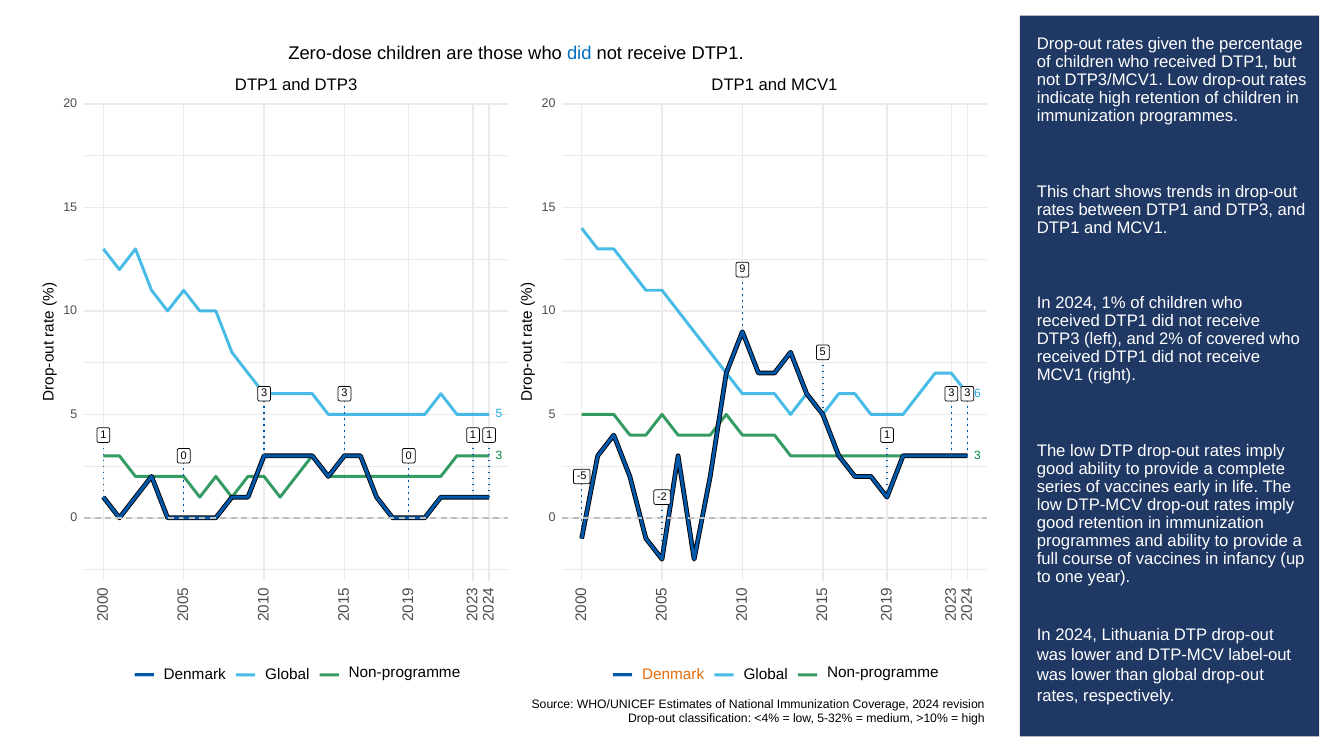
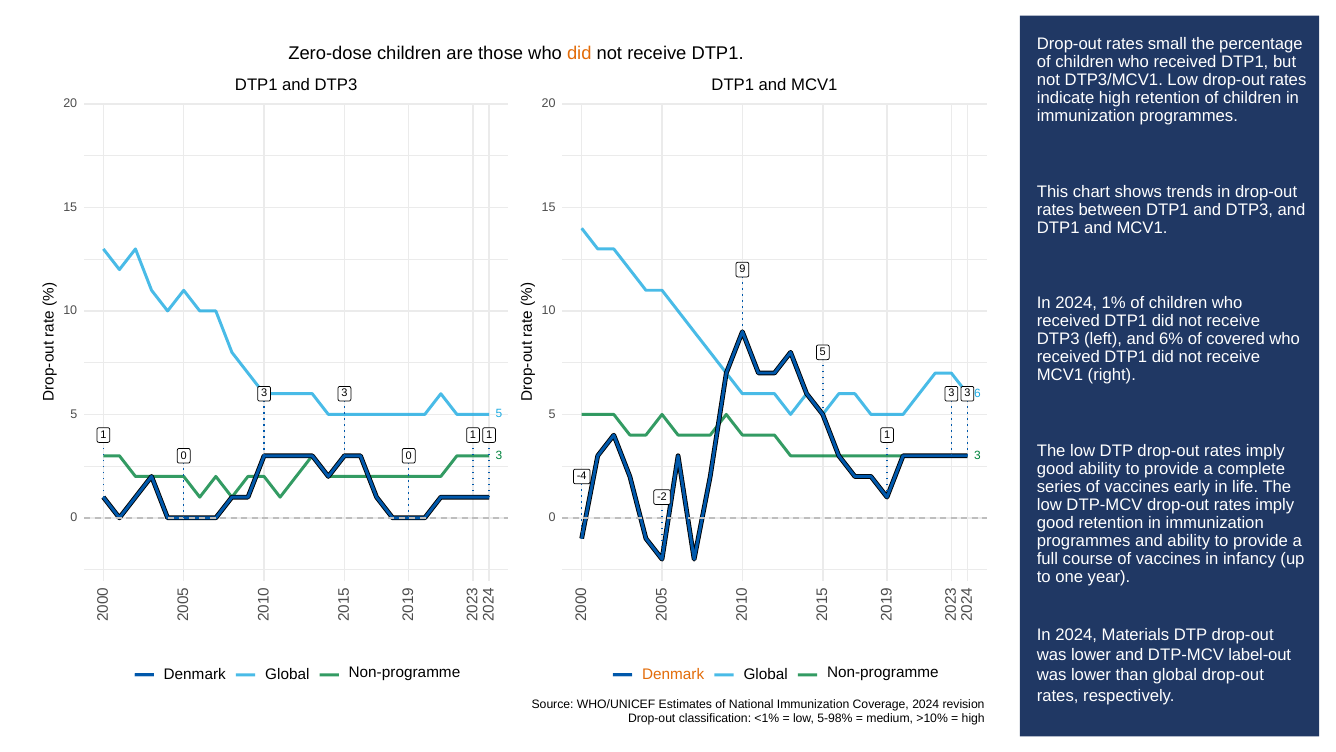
given: given -> small
did at (579, 54) colour: blue -> orange
2%: 2% -> 6%
-5: -5 -> -4
Lithuania: Lithuania -> Materials
<4%: <4% -> <1%
5-32%: 5-32% -> 5-98%
